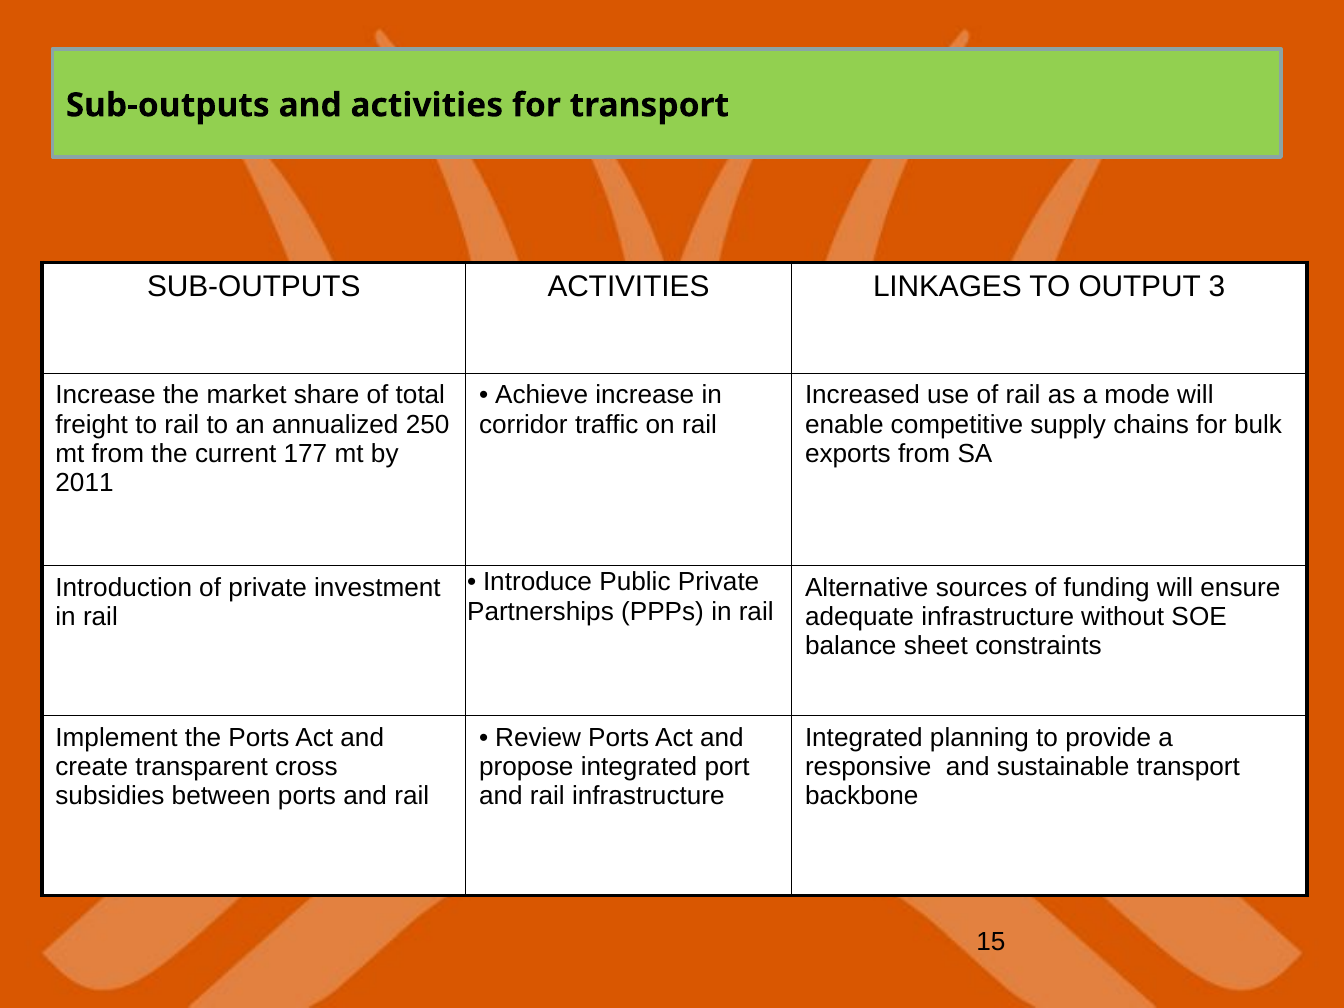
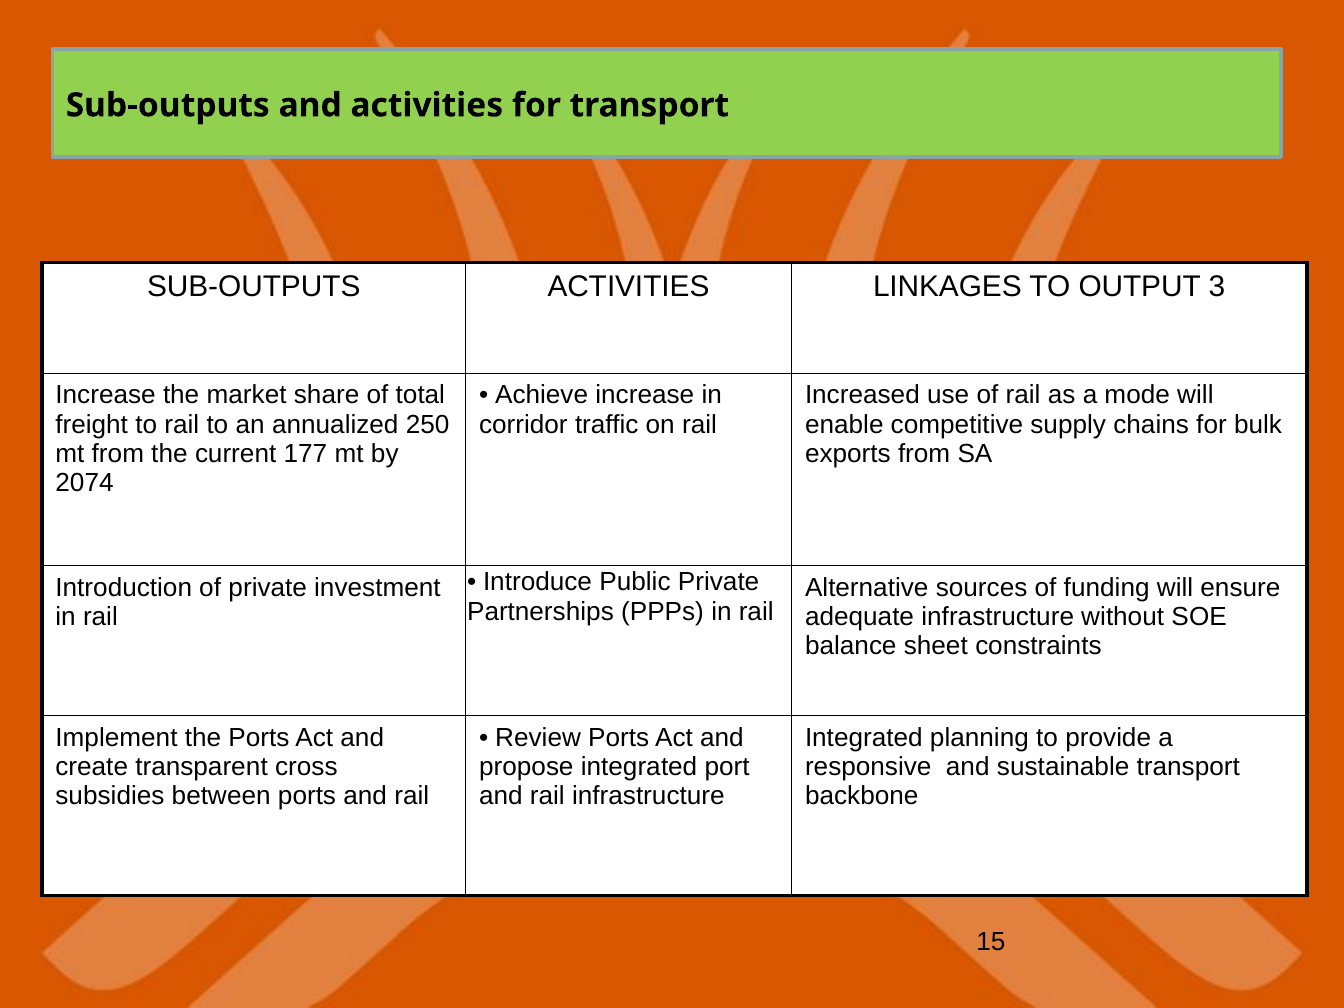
2011: 2011 -> 2074
